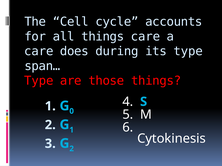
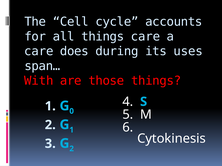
its type: type -> uses
Type at (39, 81): Type -> With
